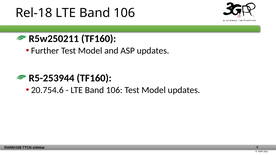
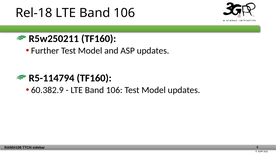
R5-253944: R5-253944 -> R5-114794
20.754.6: 20.754.6 -> 60.382.9
